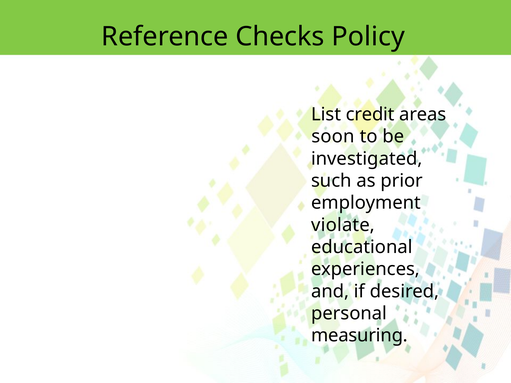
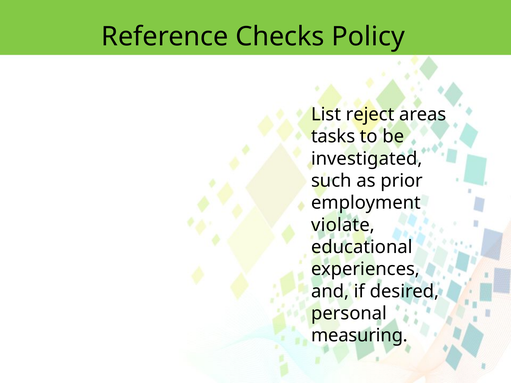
credit: credit -> reject
soon: soon -> tasks
